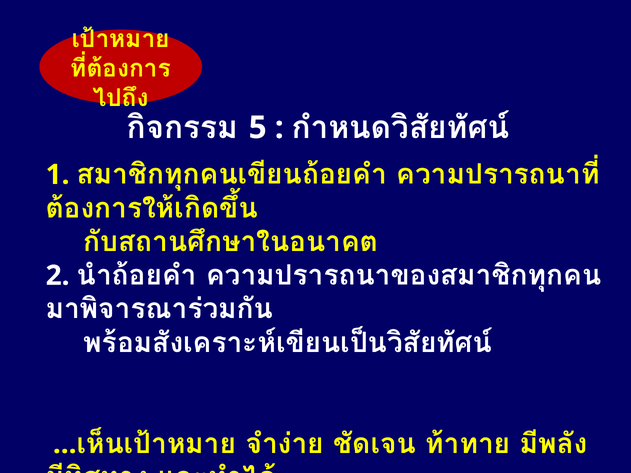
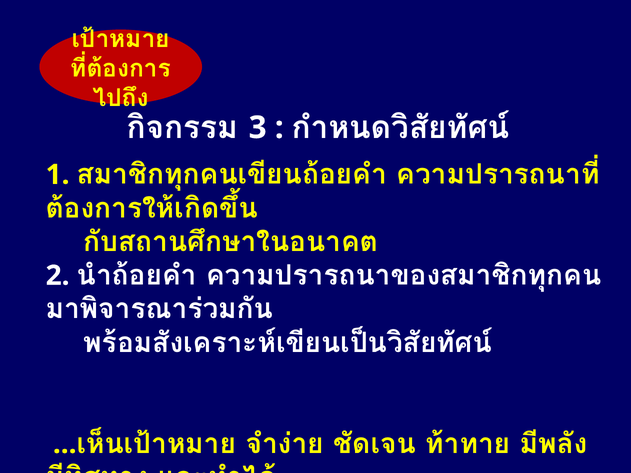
5: 5 -> 3
